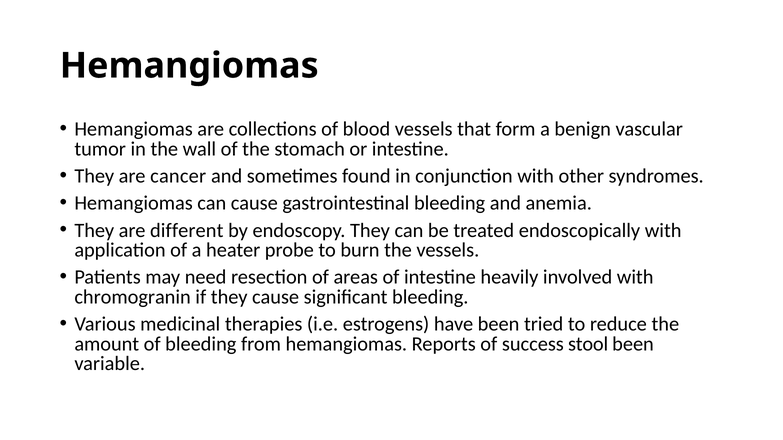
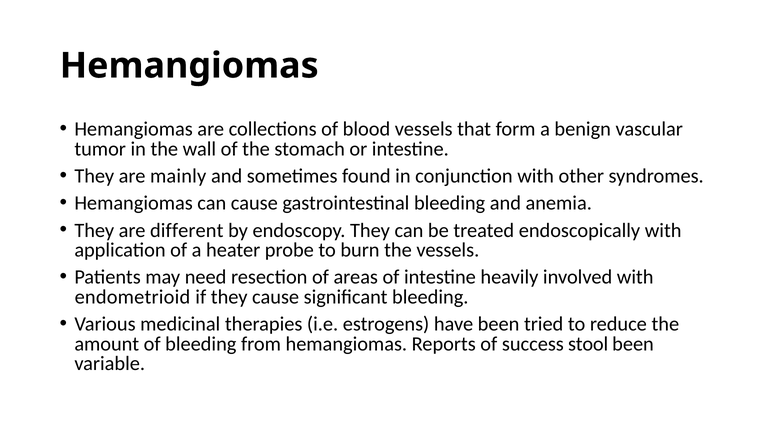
cancer: cancer -> mainly
chromogranin: chromogranin -> endometrioid
